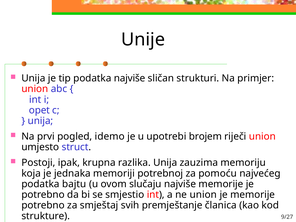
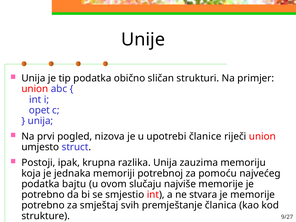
podatka najviše: najviše -> obično
idemo: idemo -> nizova
brojem: brojem -> članice
ne union: union -> stvara
